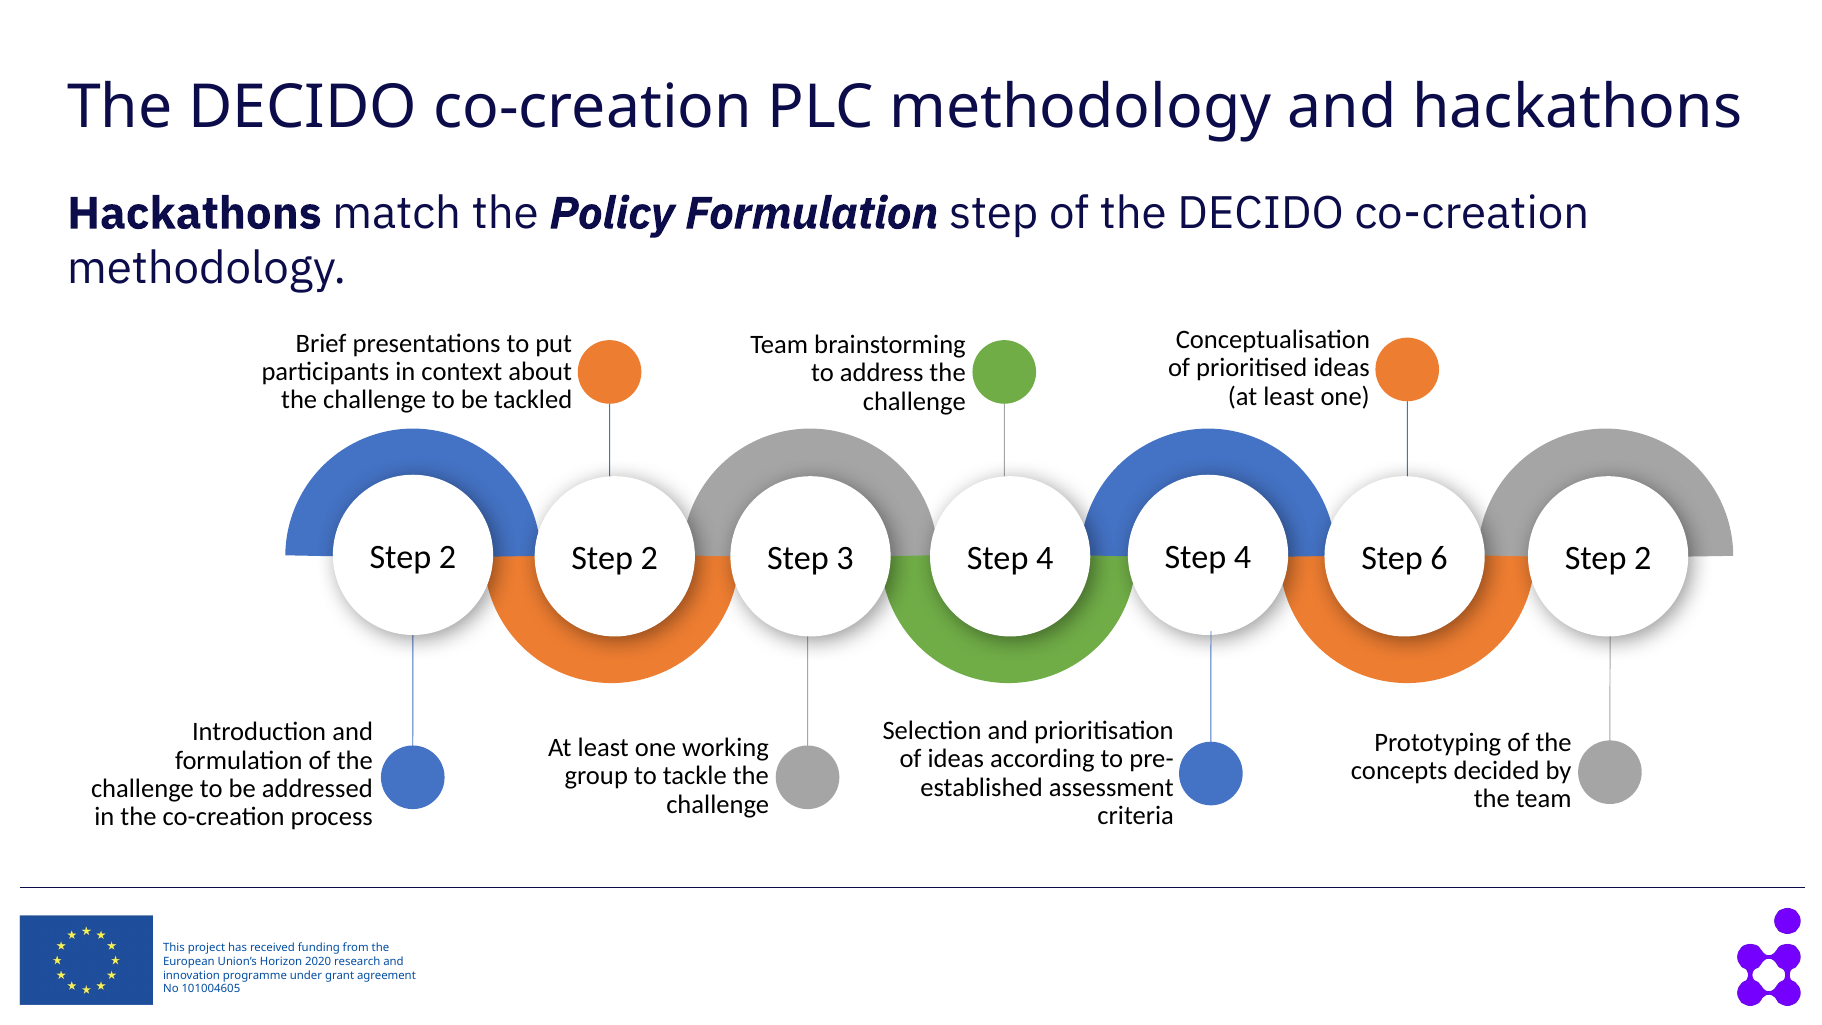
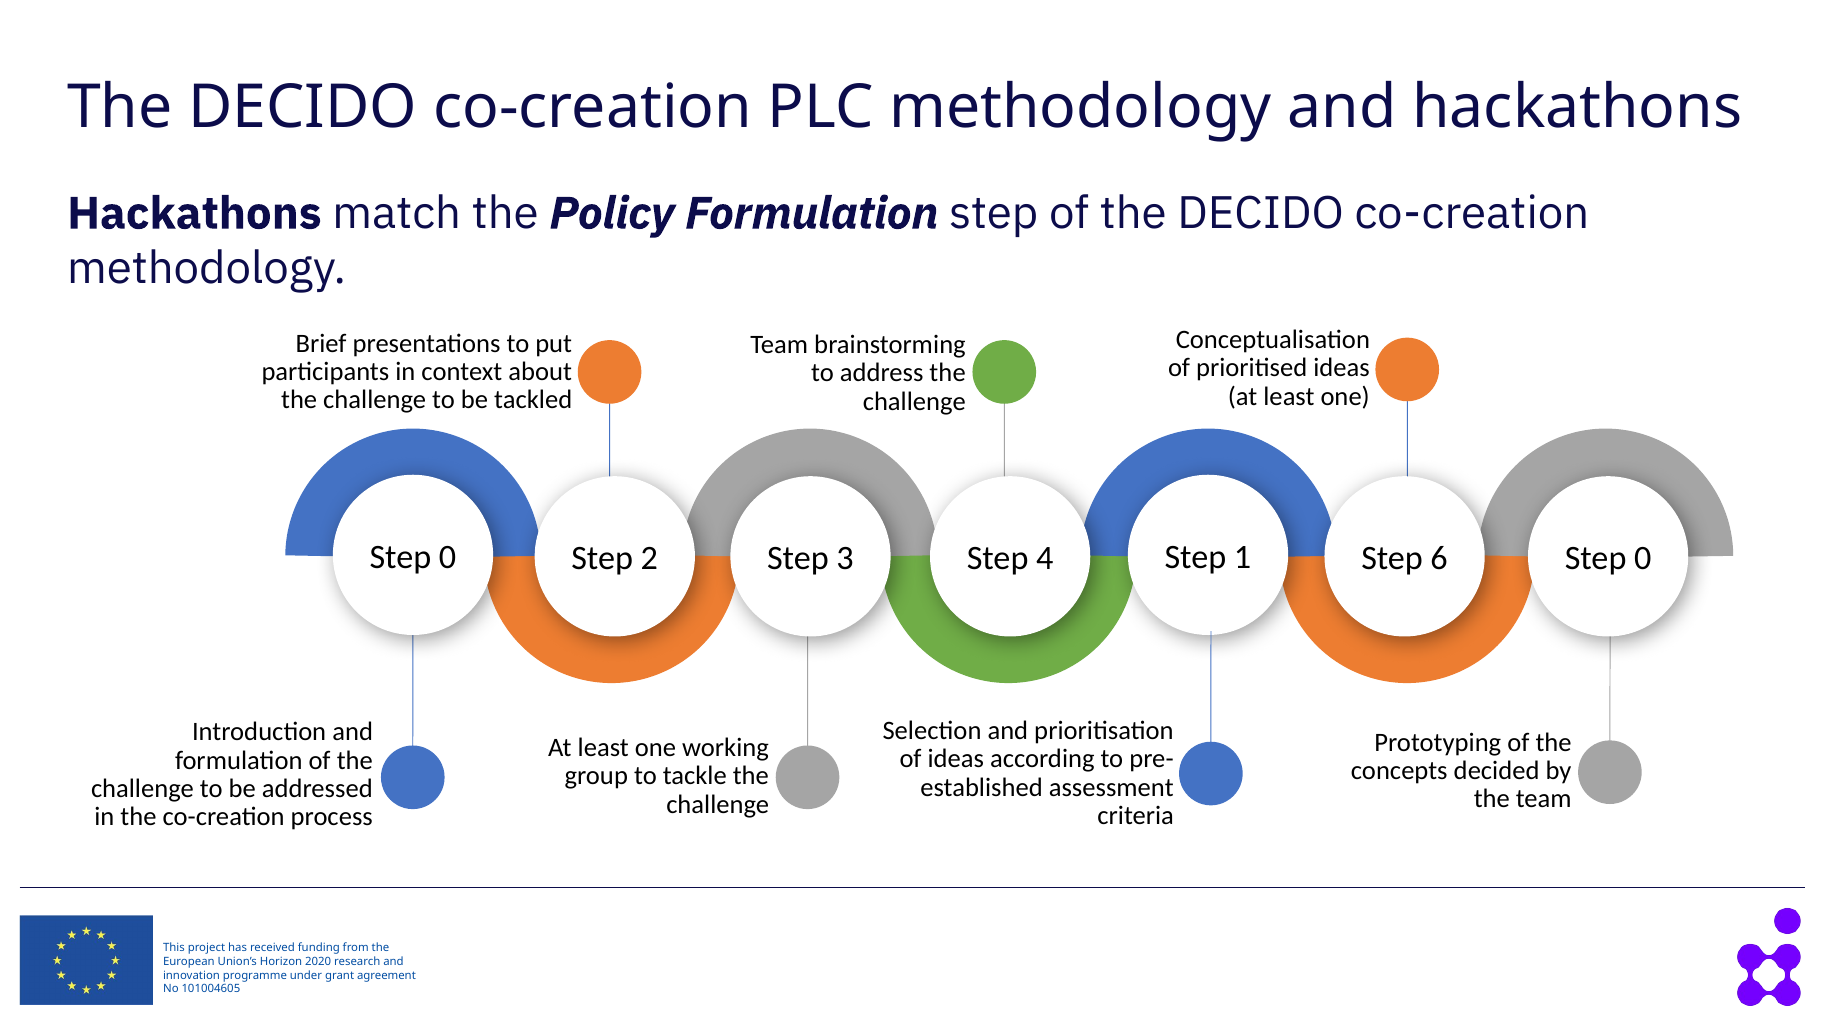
2 at (448, 557): 2 -> 0
3 Step 4: 4 -> 1
2 at (1643, 559): 2 -> 0
